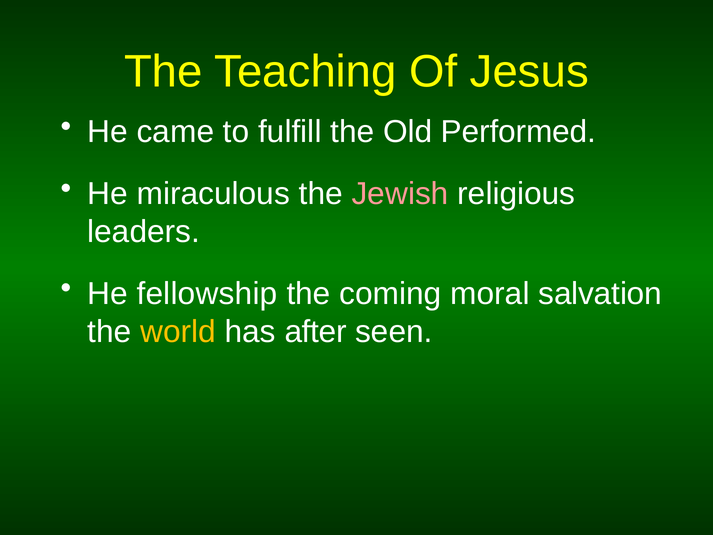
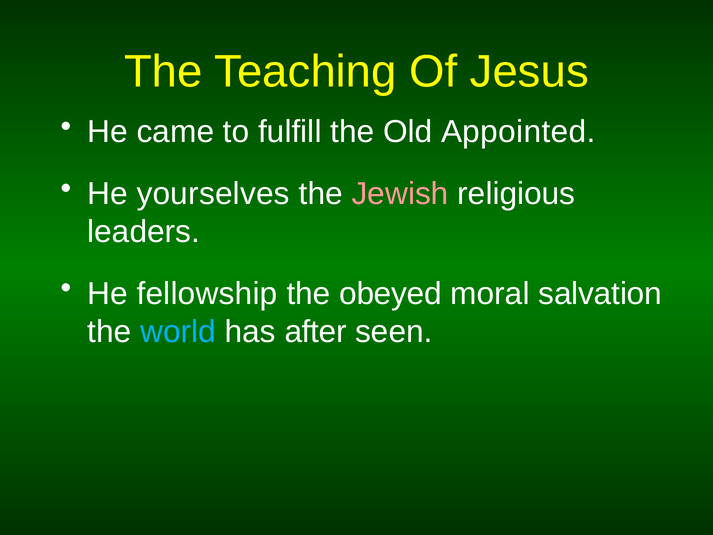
Performed: Performed -> Appointed
miraculous: miraculous -> yourselves
coming: coming -> obeyed
world colour: yellow -> light blue
